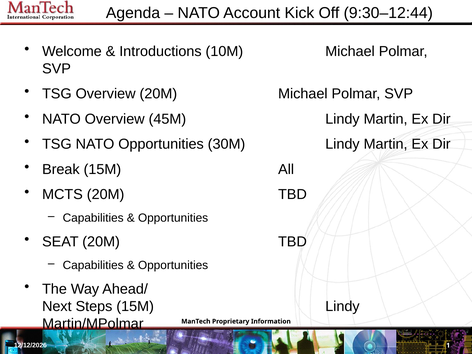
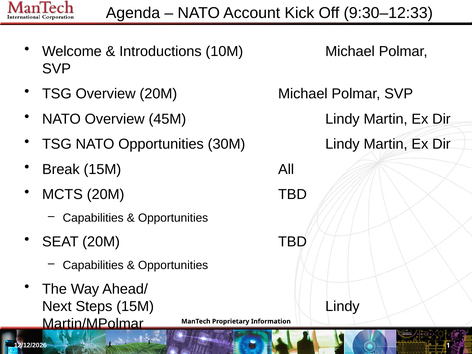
9:30–12:44: 9:30–12:44 -> 9:30–12:33
